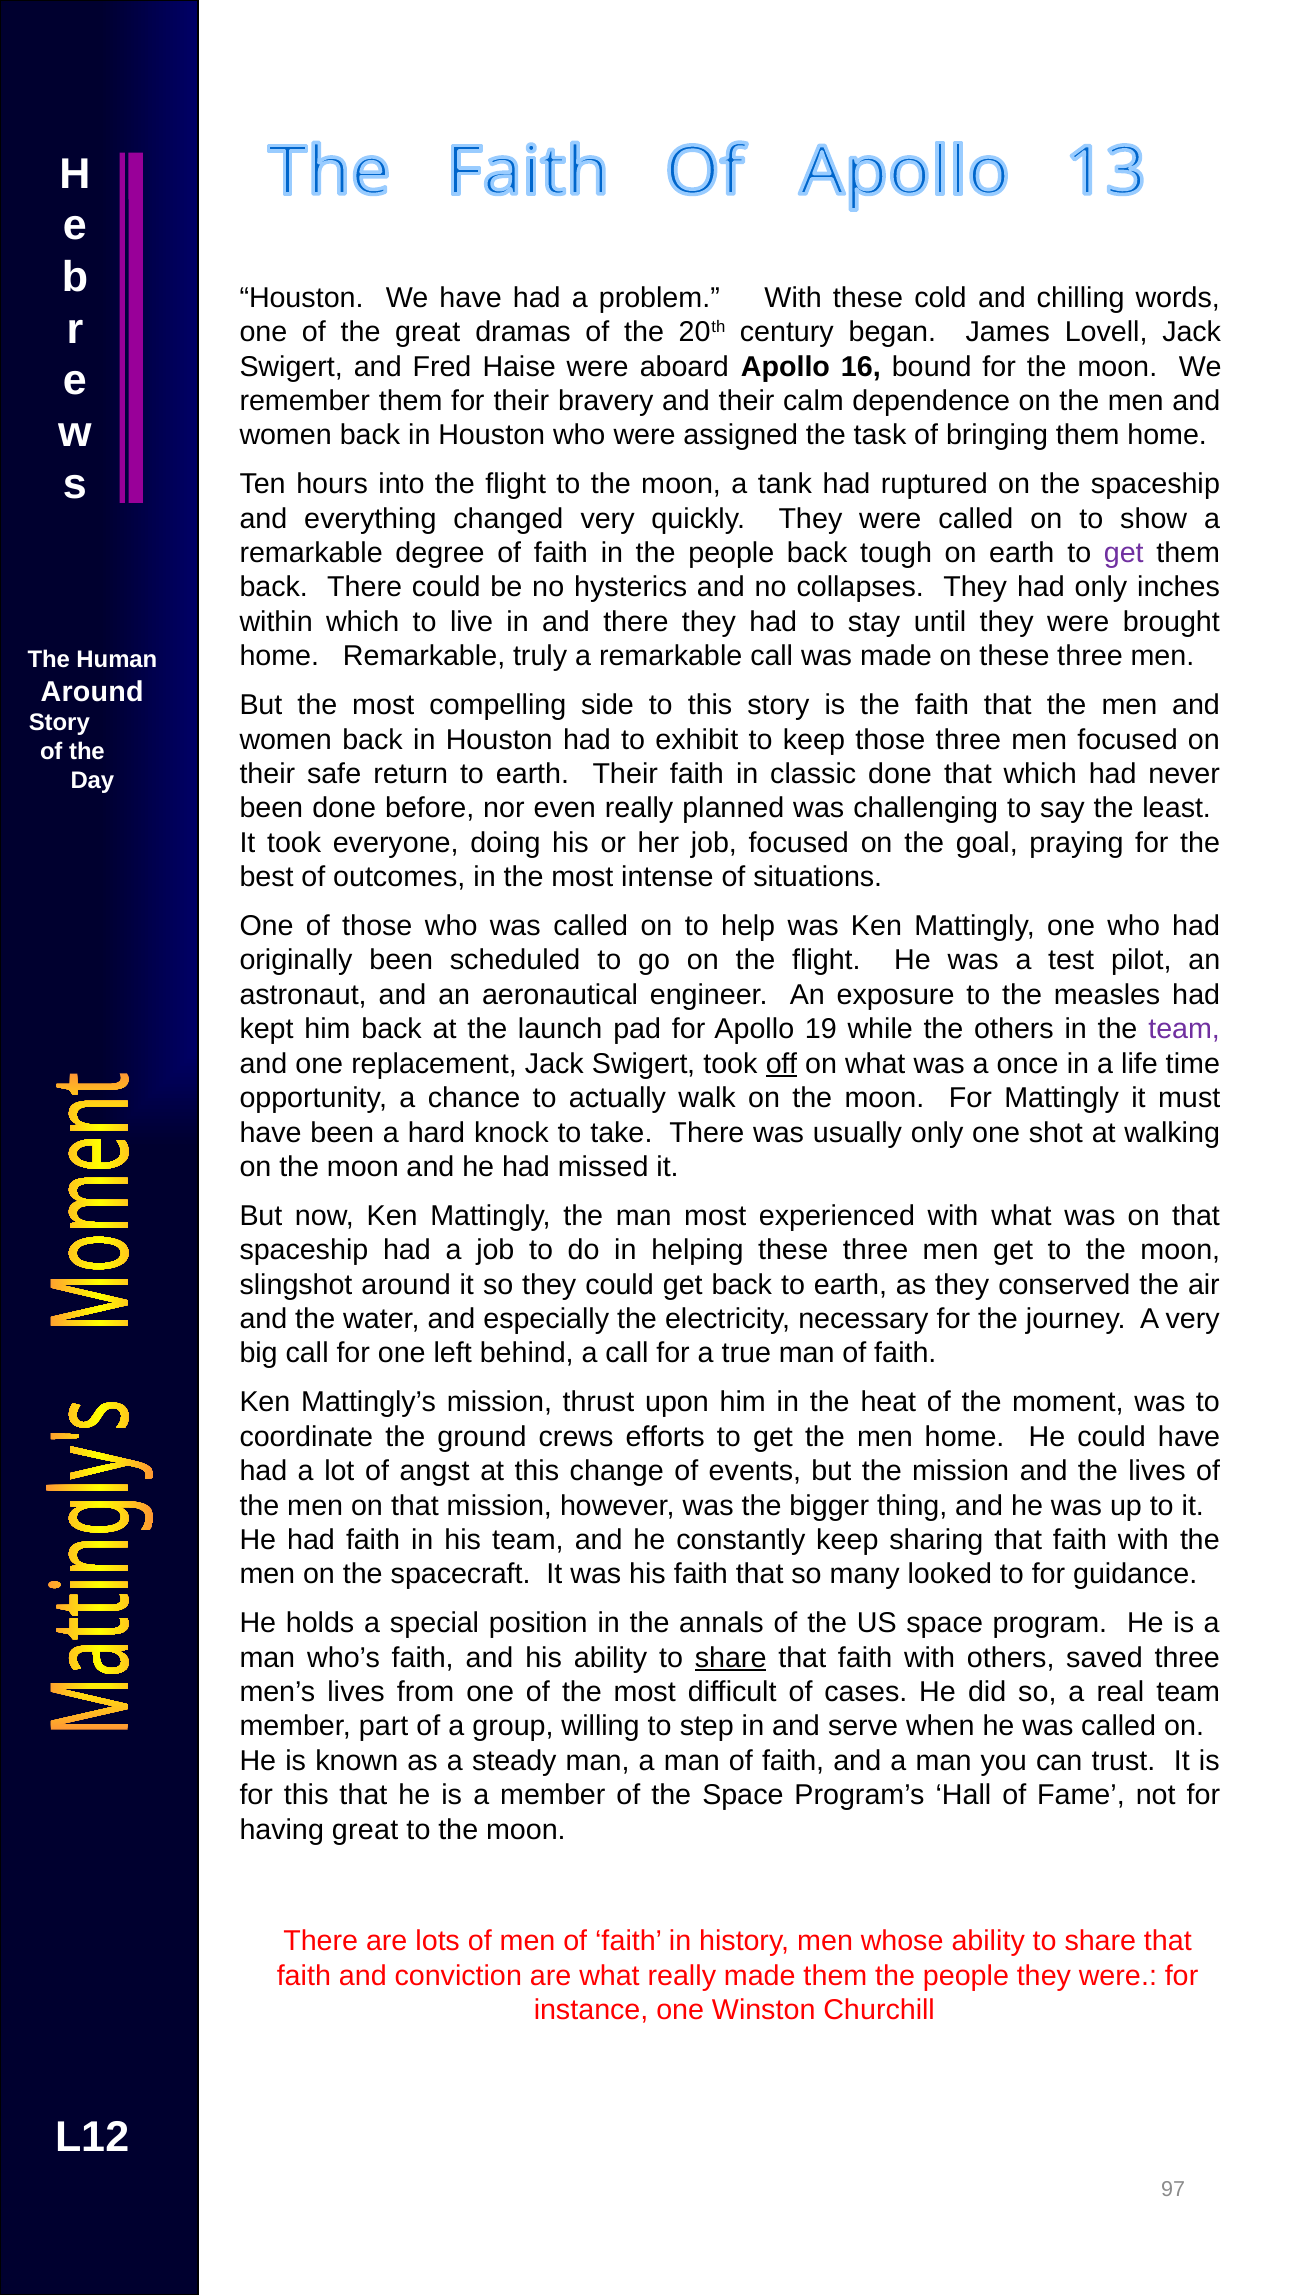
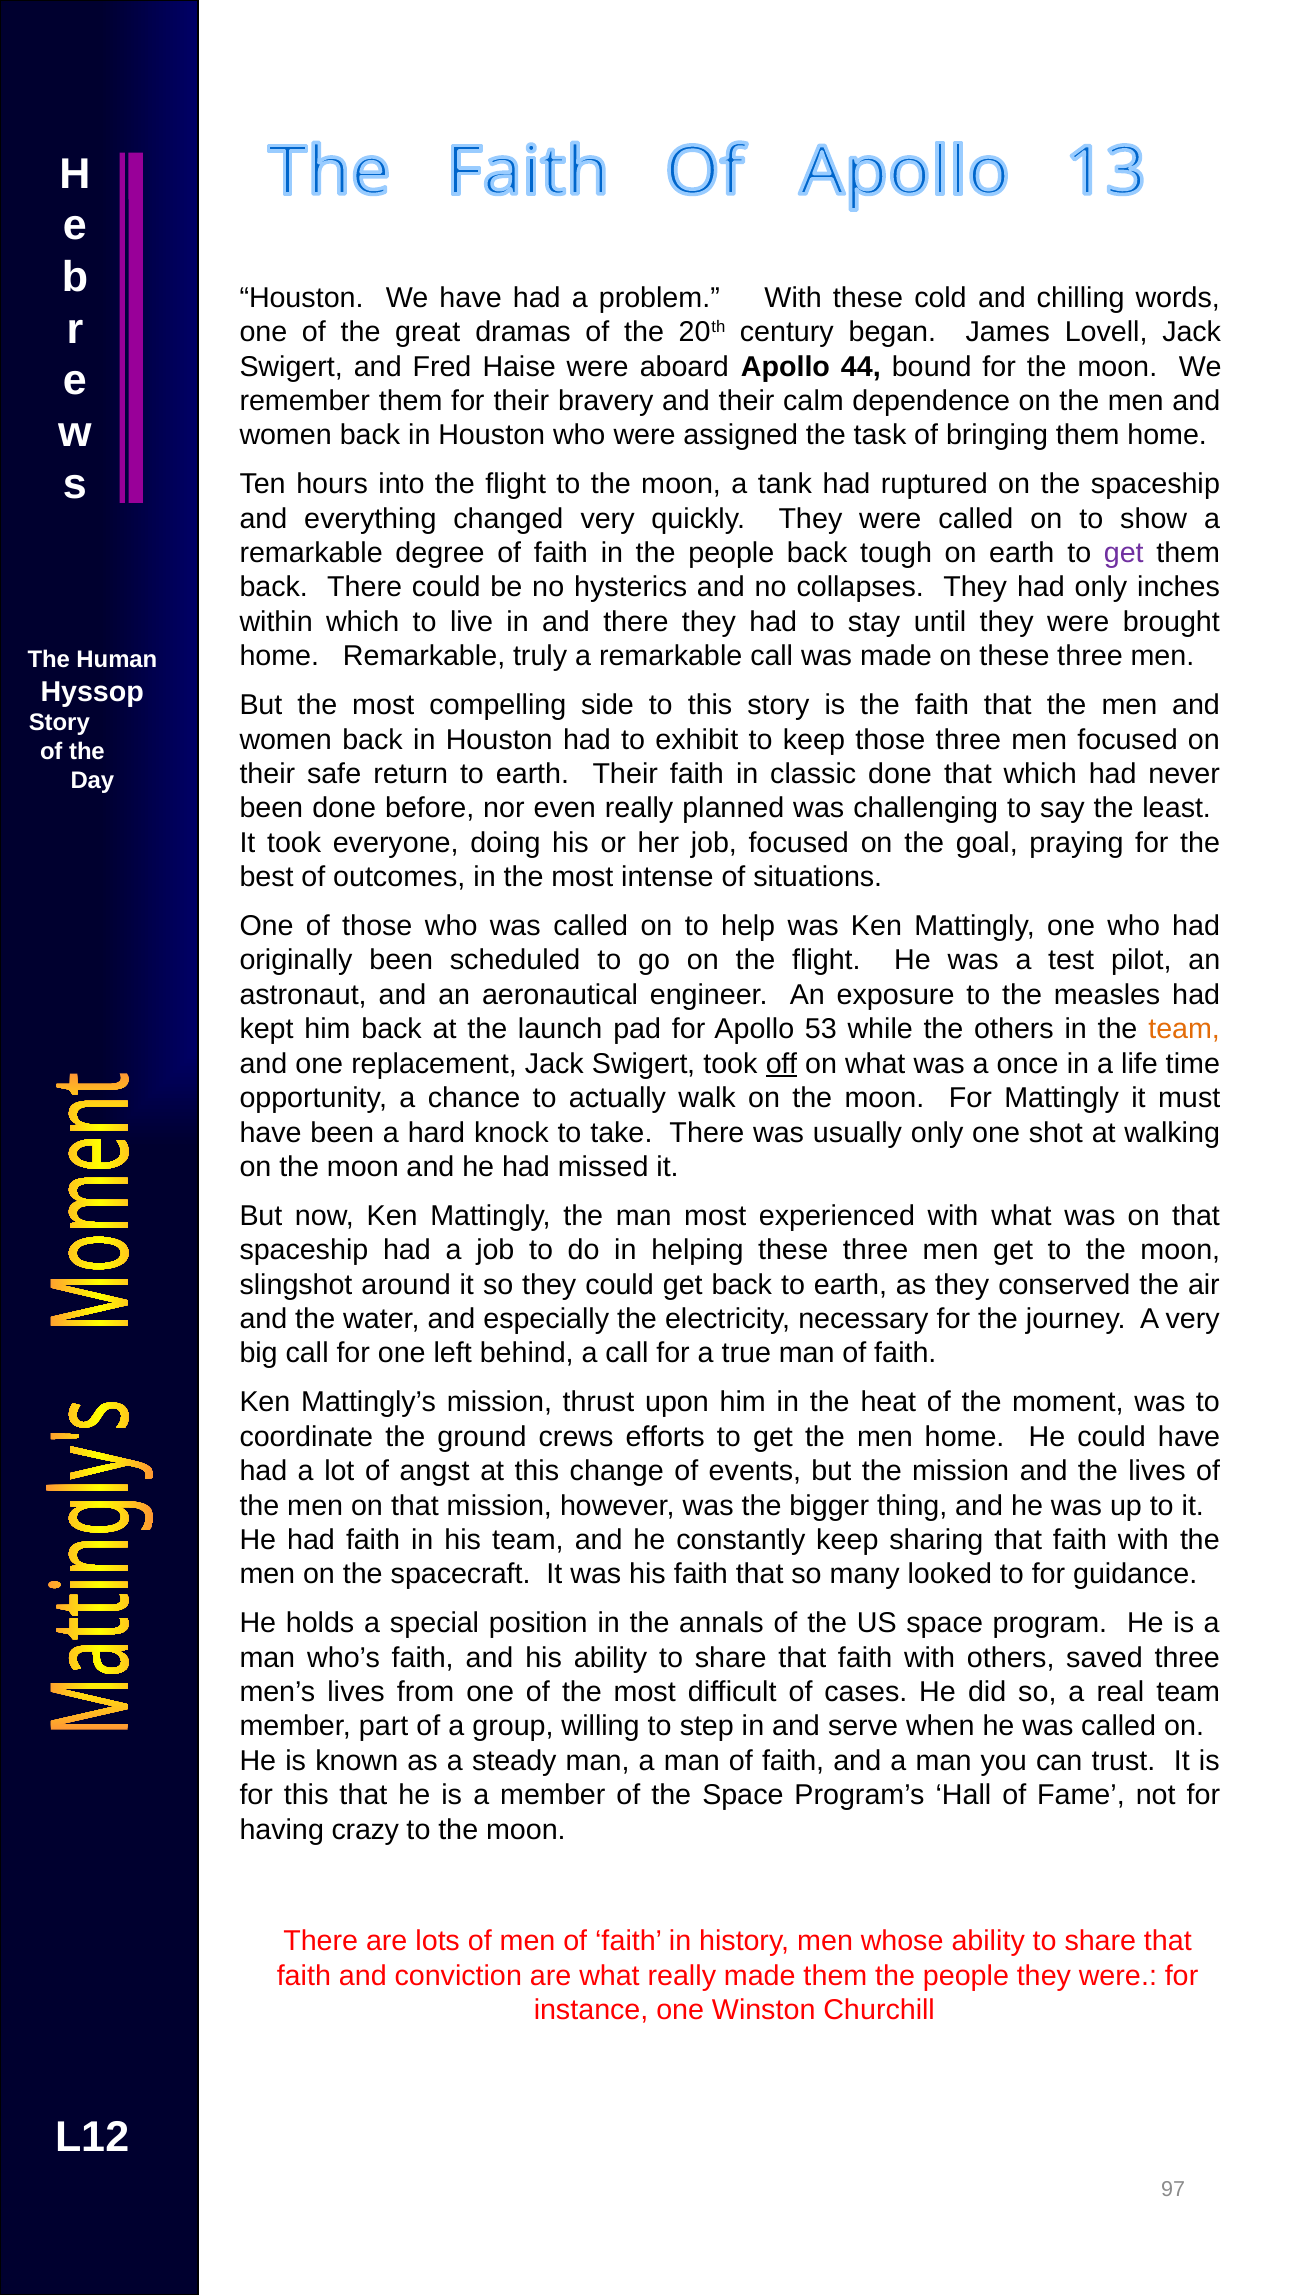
16: 16 -> 44
Around at (92, 692): Around -> Hyssop
19: 19 -> 53
team at (1184, 1029) colour: purple -> orange
share at (731, 1658) underline: present -> none
having great: great -> crazy
